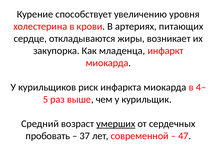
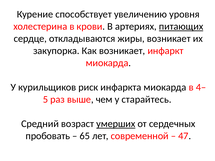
питающих underline: none -> present
Как младенца: младенца -> возникает
курильщик: курильщик -> старайтесь
37: 37 -> 65
